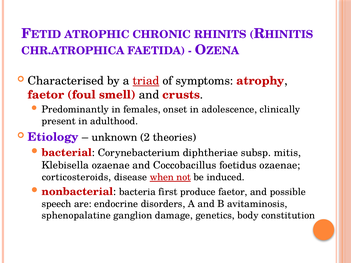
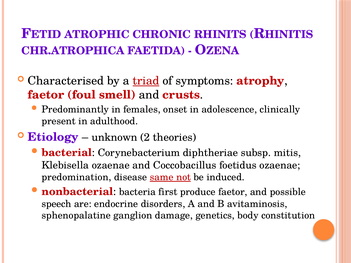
corticosteroids: corticosteroids -> predomination
when: when -> same
